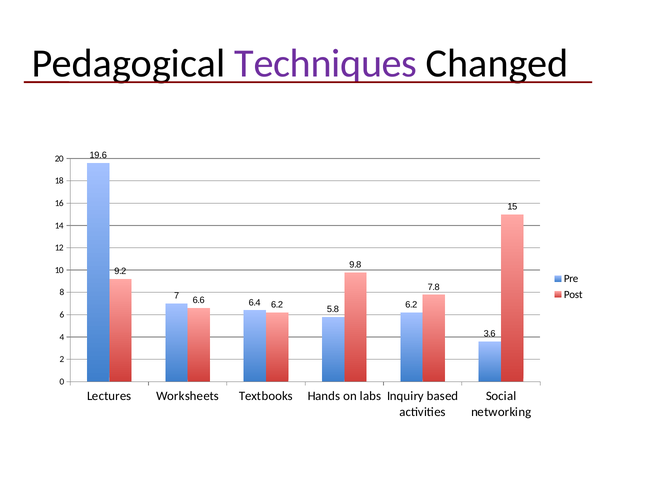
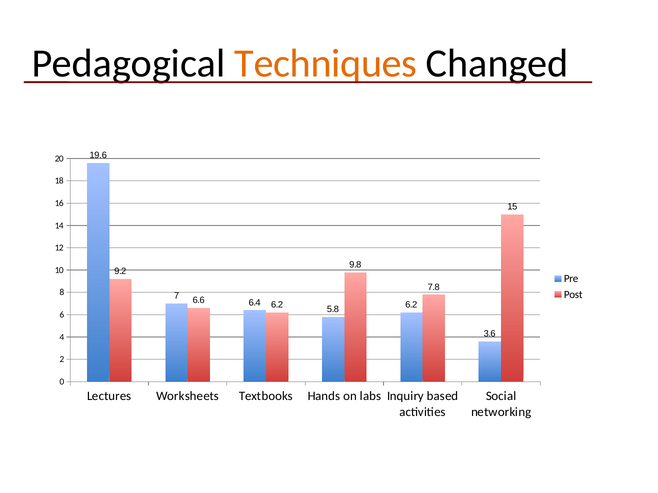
Techniques colour: purple -> orange
